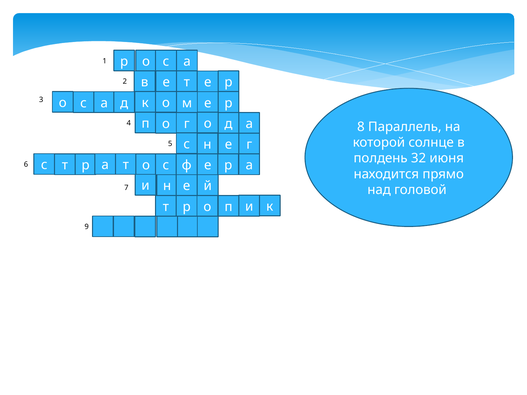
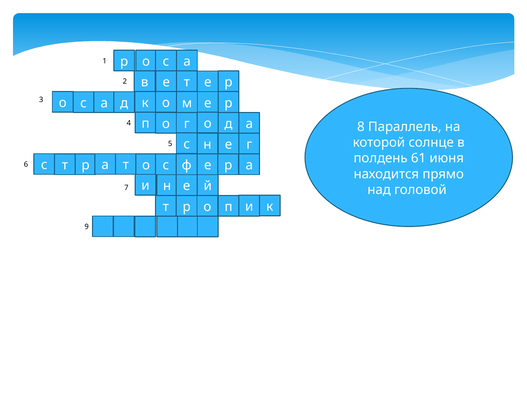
32: 32 -> 61
